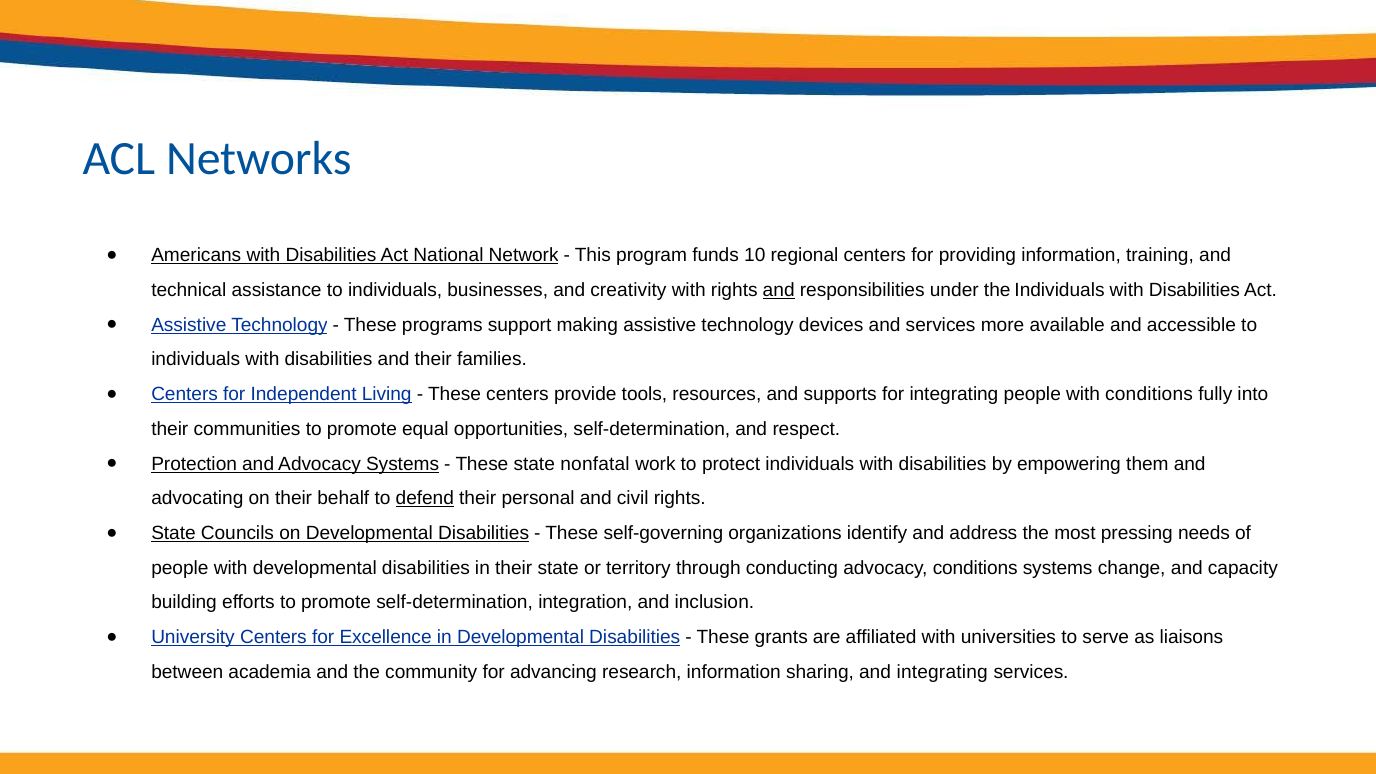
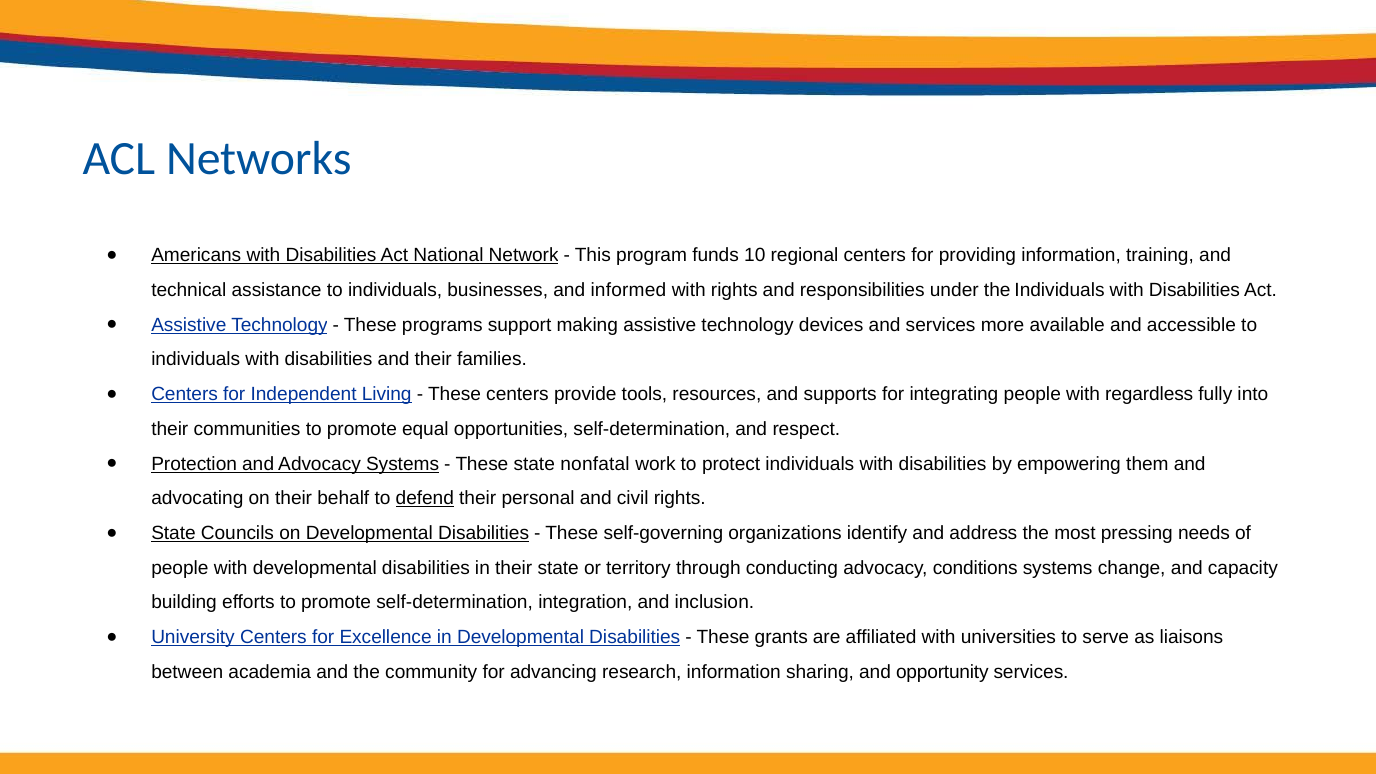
creativity: creativity -> informed
and at (779, 290) underline: present -> none
with conditions: conditions -> regardless
and integrating: integrating -> opportunity
